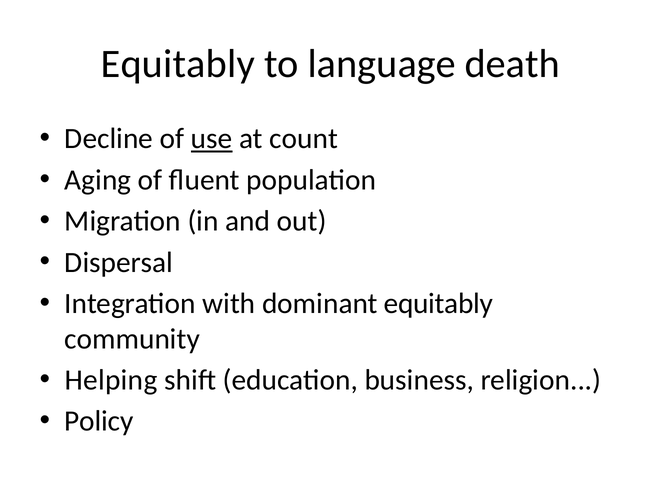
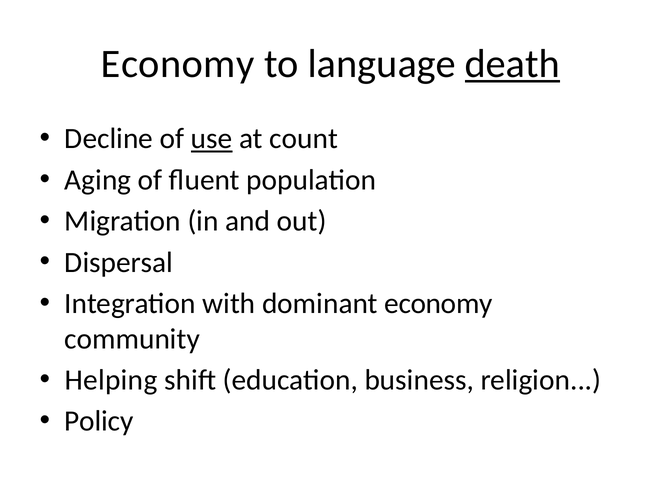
Equitably at (178, 64): Equitably -> Economy
death underline: none -> present
dominant equitably: equitably -> economy
